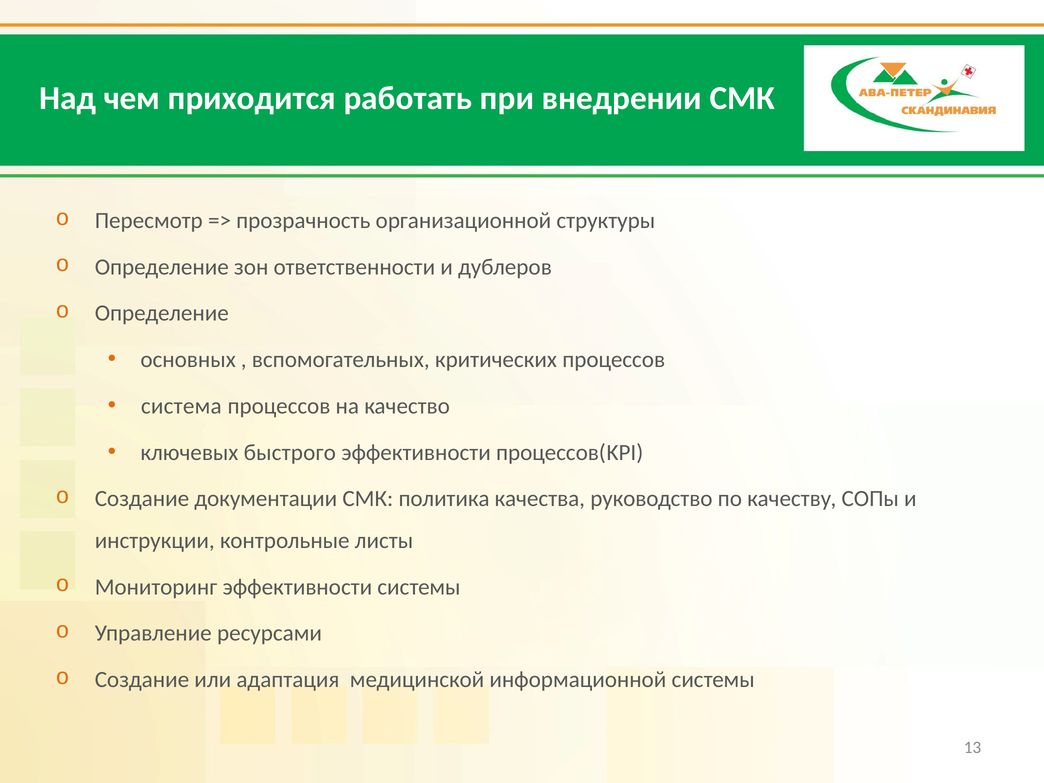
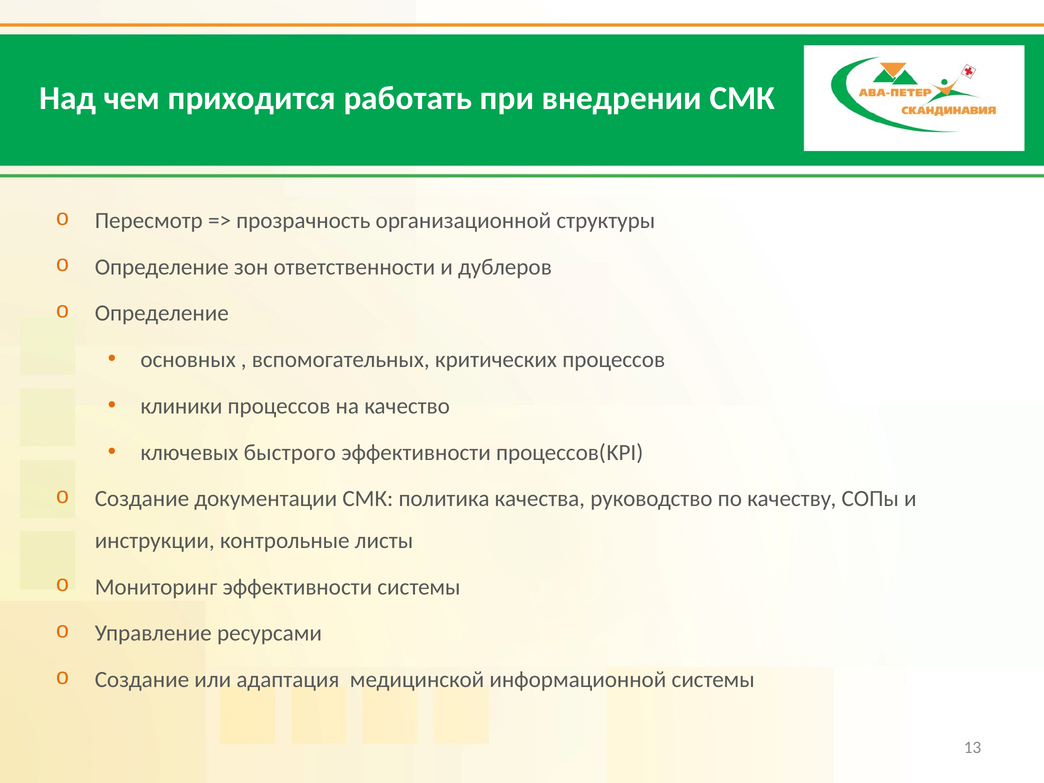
система: система -> клиники
